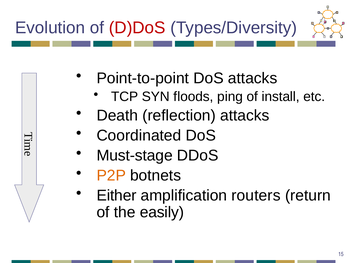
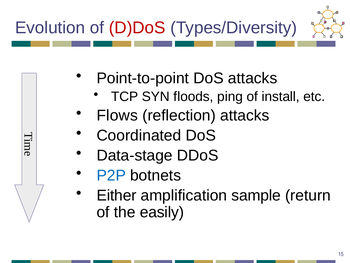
Death: Death -> Flows
Must-stage: Must-stage -> Data-stage
P2P colour: orange -> blue
routers: routers -> sample
